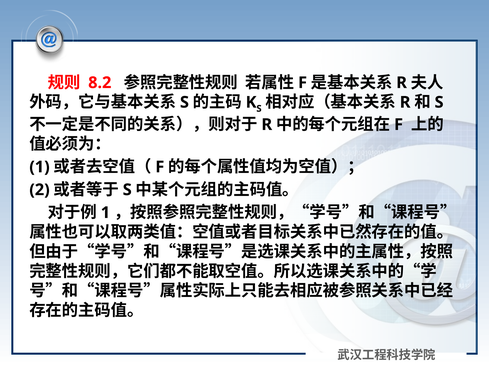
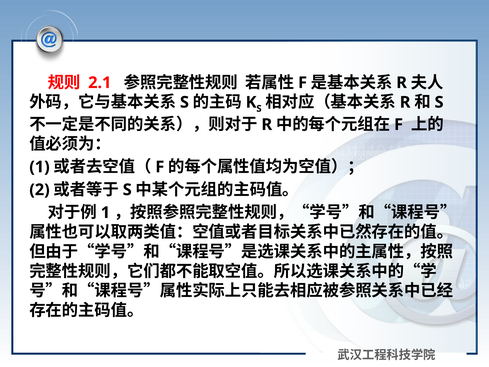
8.2: 8.2 -> 2.1
